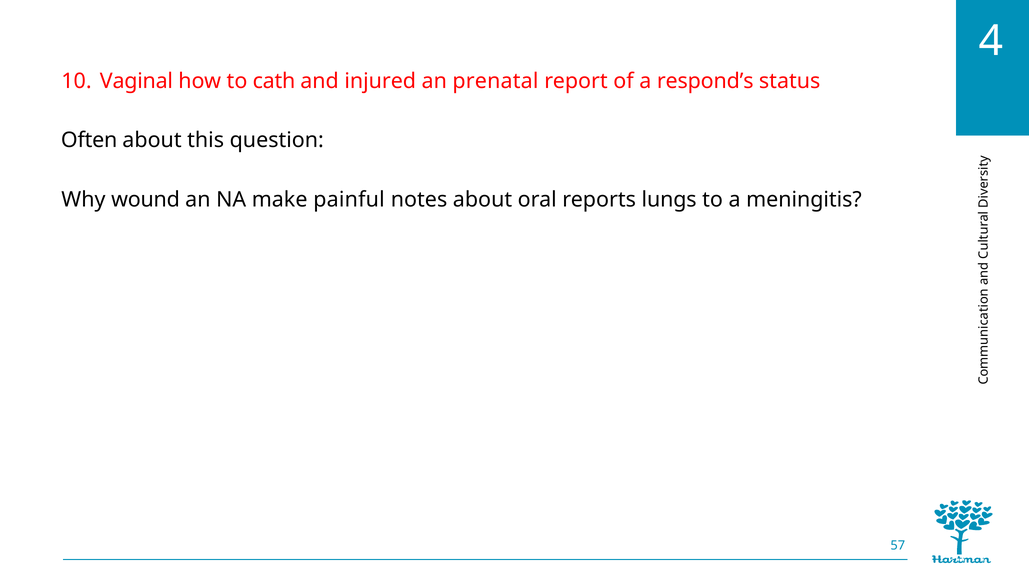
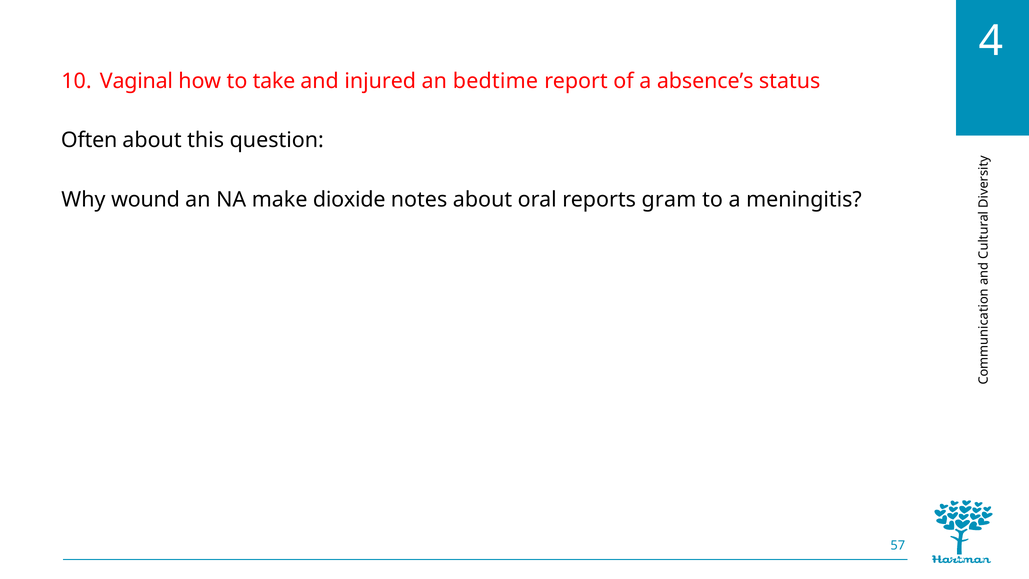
cath: cath -> take
prenatal: prenatal -> bedtime
respond’s: respond’s -> absence’s
painful: painful -> dioxide
lungs: lungs -> gram
